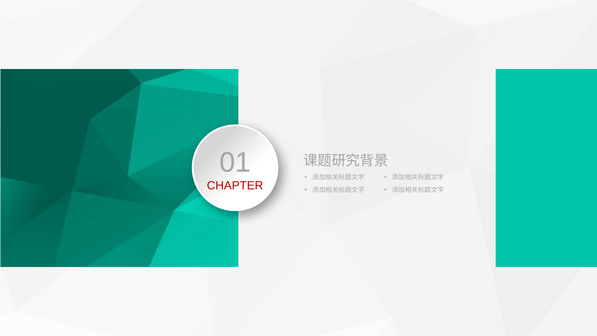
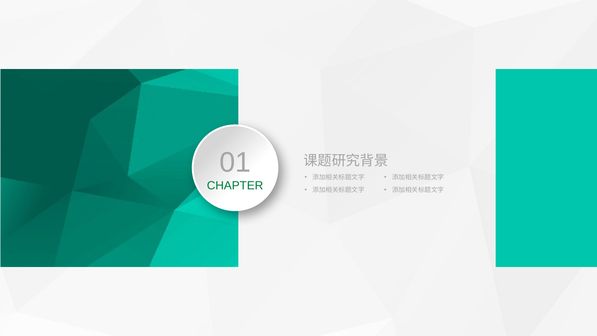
CHAPTER colour: red -> green
